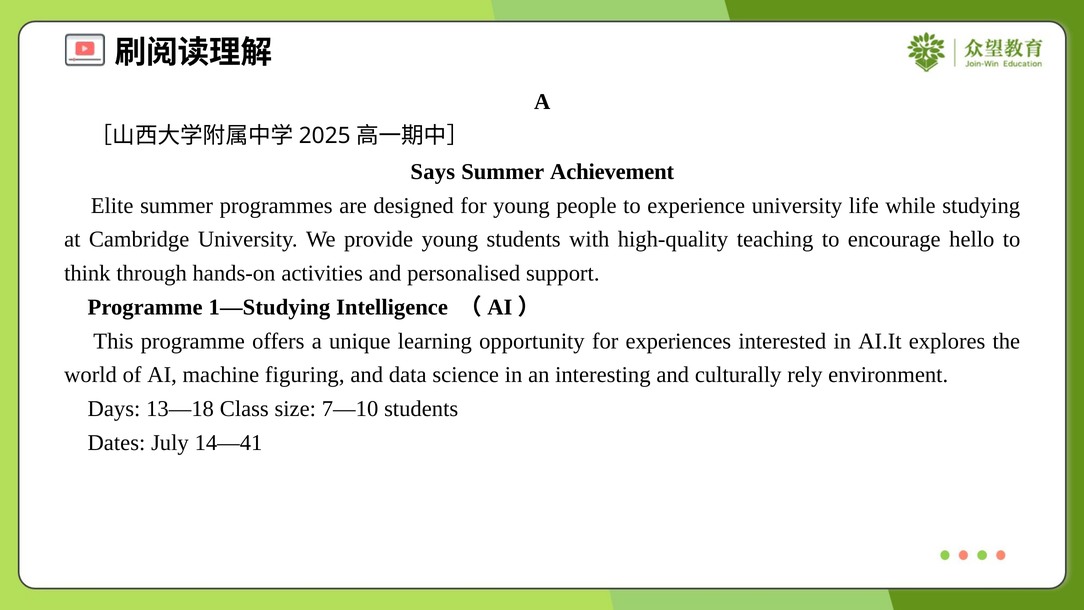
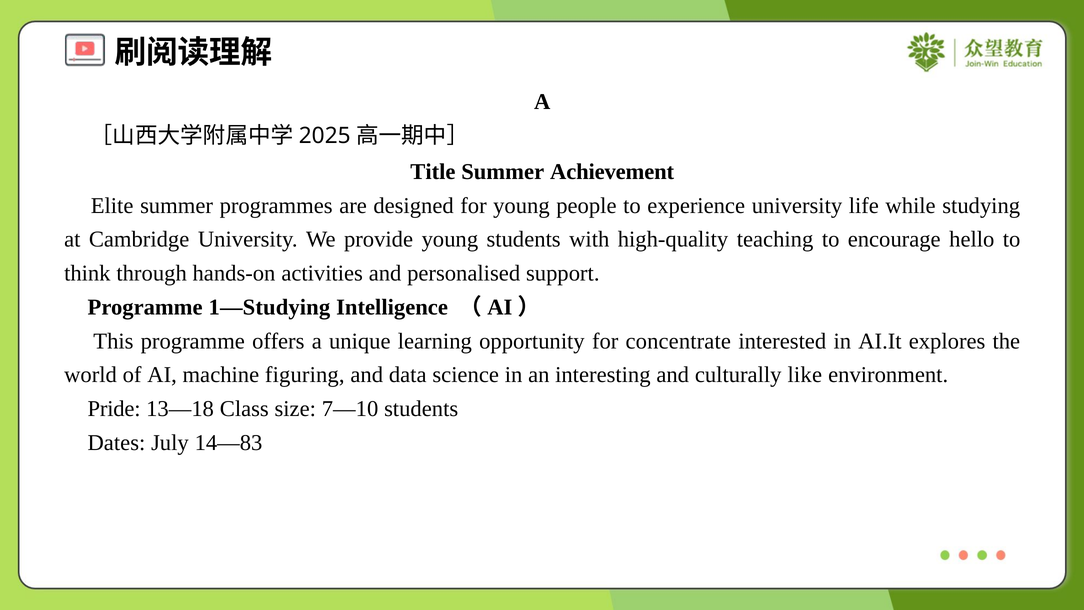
Says: Says -> Title
experiences: experiences -> concentrate
rely: rely -> like
Days: Days -> Pride
14—41: 14—41 -> 14—83
